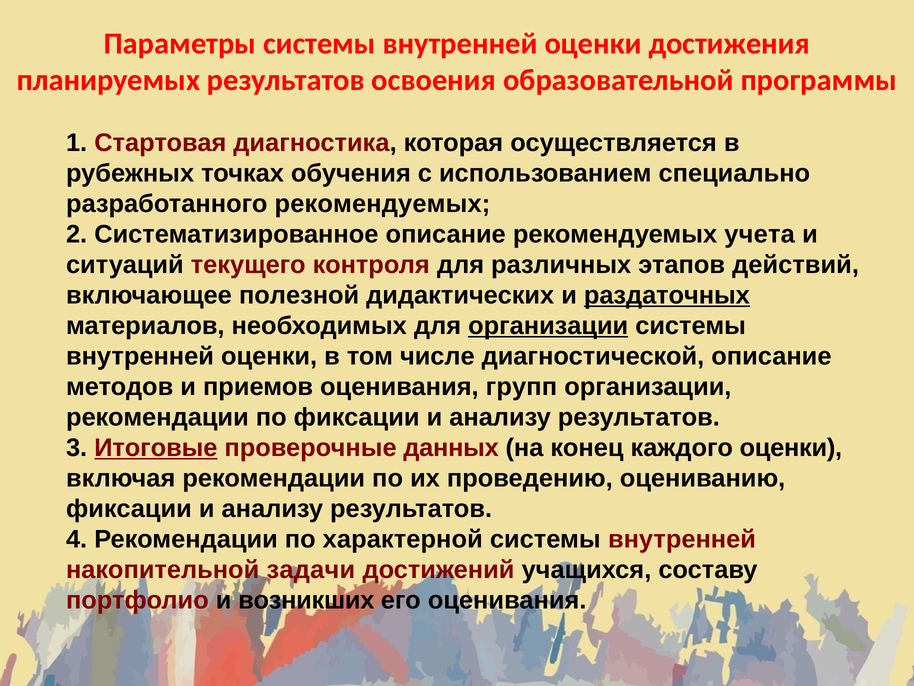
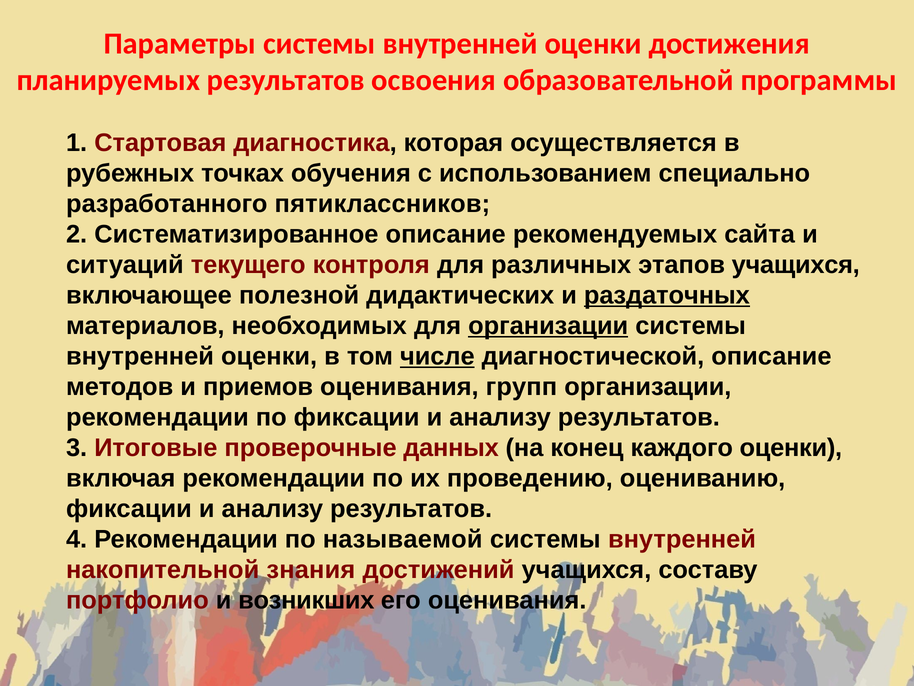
разработанного рекомендуемых: рекомендуемых -> пятиклассников
учета: учета -> сайта
этапов действий: действий -> учащихся
числе underline: none -> present
Итоговые underline: present -> none
характерной: характерной -> называемой
задачи: задачи -> знания
